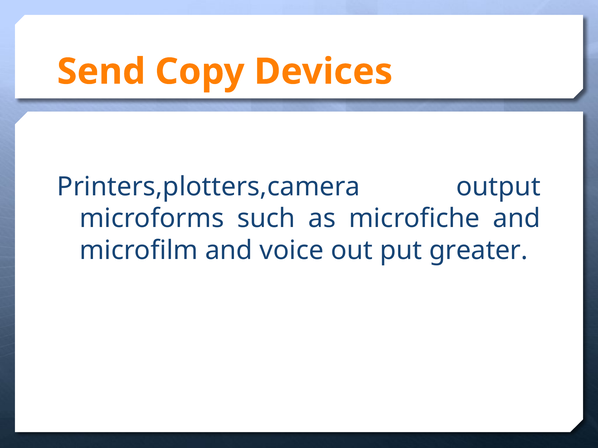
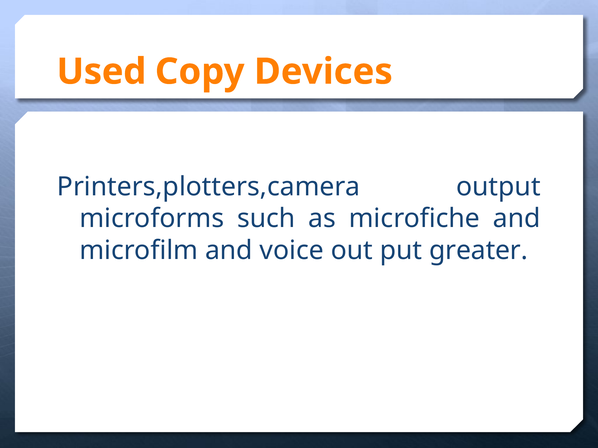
Send: Send -> Used
